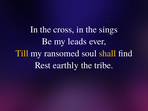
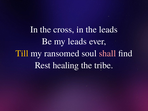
the sings: sings -> leads
shall colour: yellow -> pink
earthly: earthly -> healing
